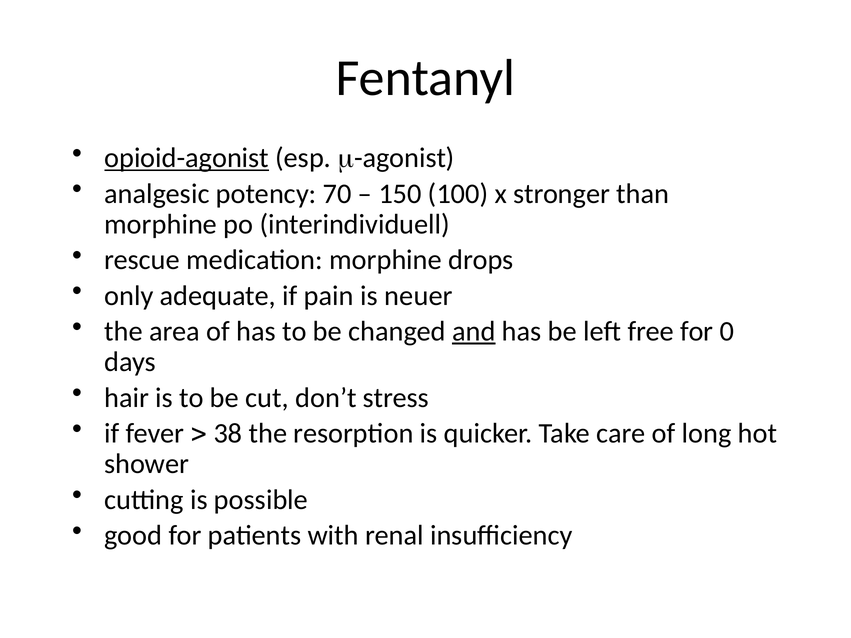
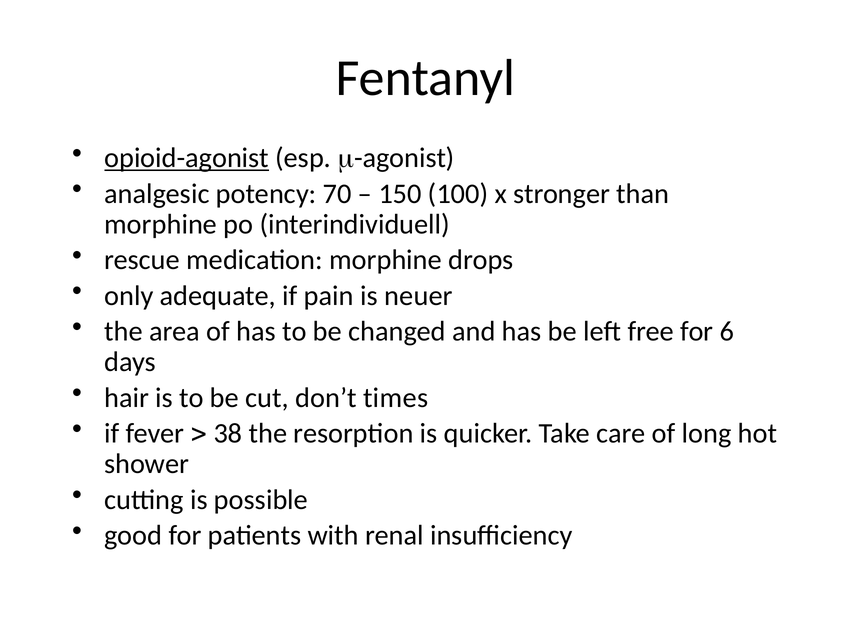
and underline: present -> none
0: 0 -> 6
stress: stress -> times
